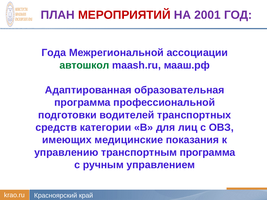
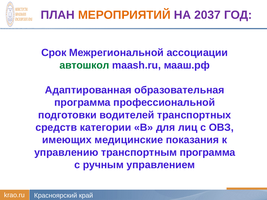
МЕРОПРИЯТИЙ colour: red -> orange
2001: 2001 -> 2037
Года: Года -> Срок
